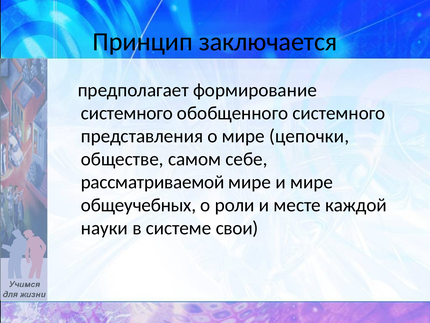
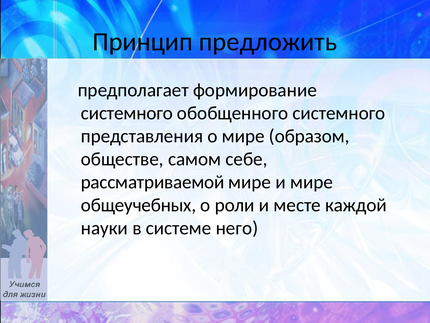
заключается: заключается -> предложить
цепочки: цепочки -> образом
свои: свои -> него
